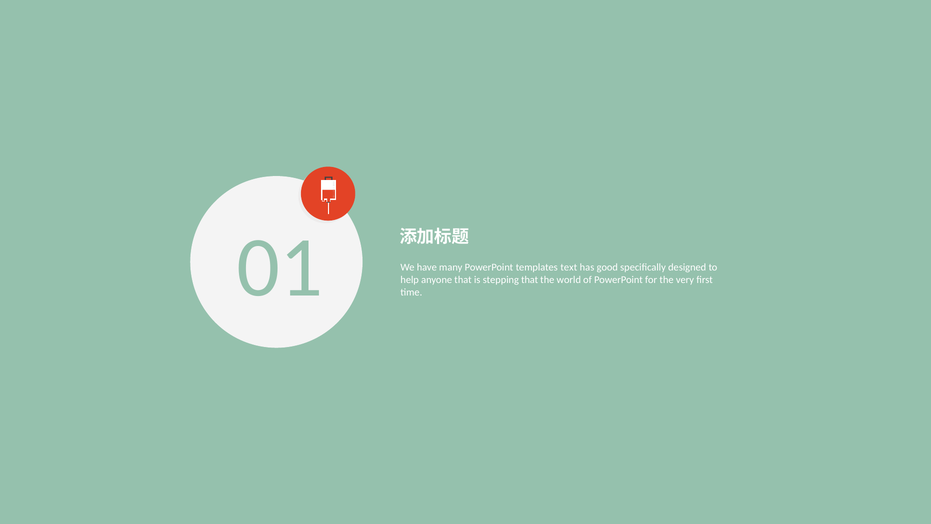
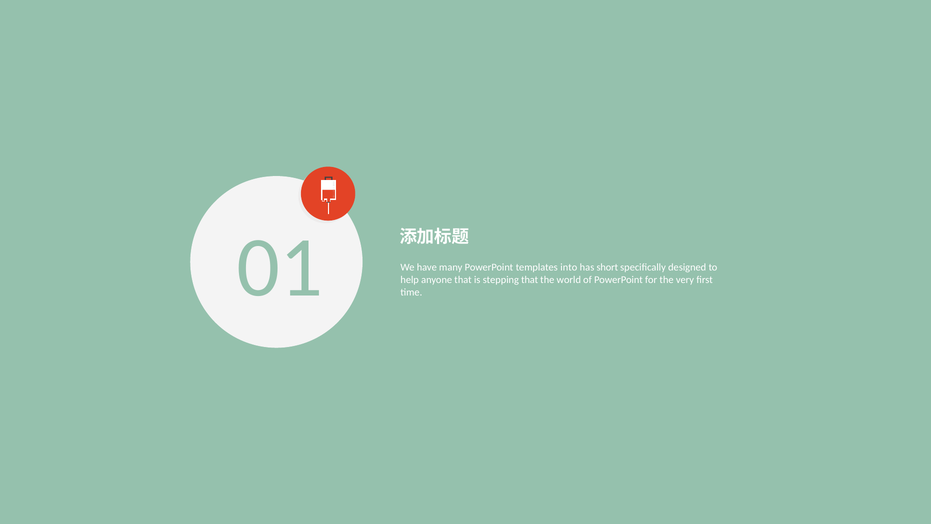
text: text -> into
good: good -> short
